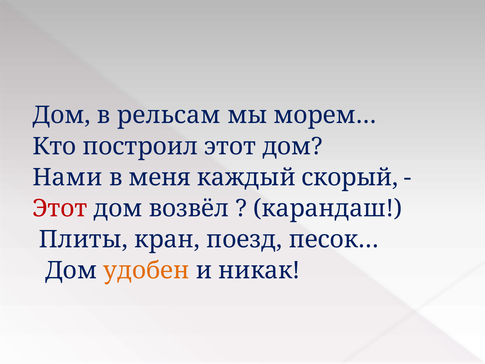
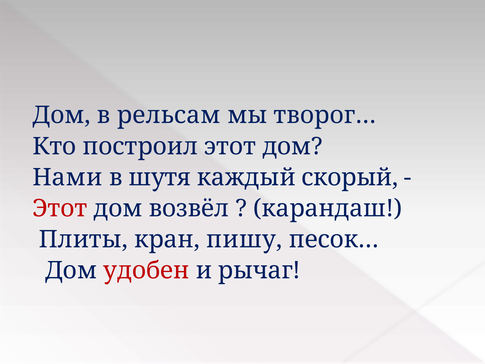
морем…: морем… -> творог…
меня: меня -> шутя
поезд: поезд -> пишу
удобен colour: orange -> red
никак: никак -> рычаг
